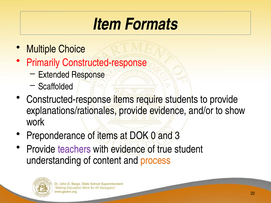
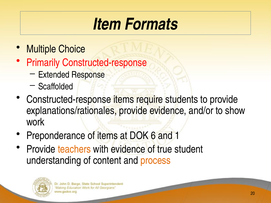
0: 0 -> 6
3: 3 -> 1
teachers colour: purple -> orange
